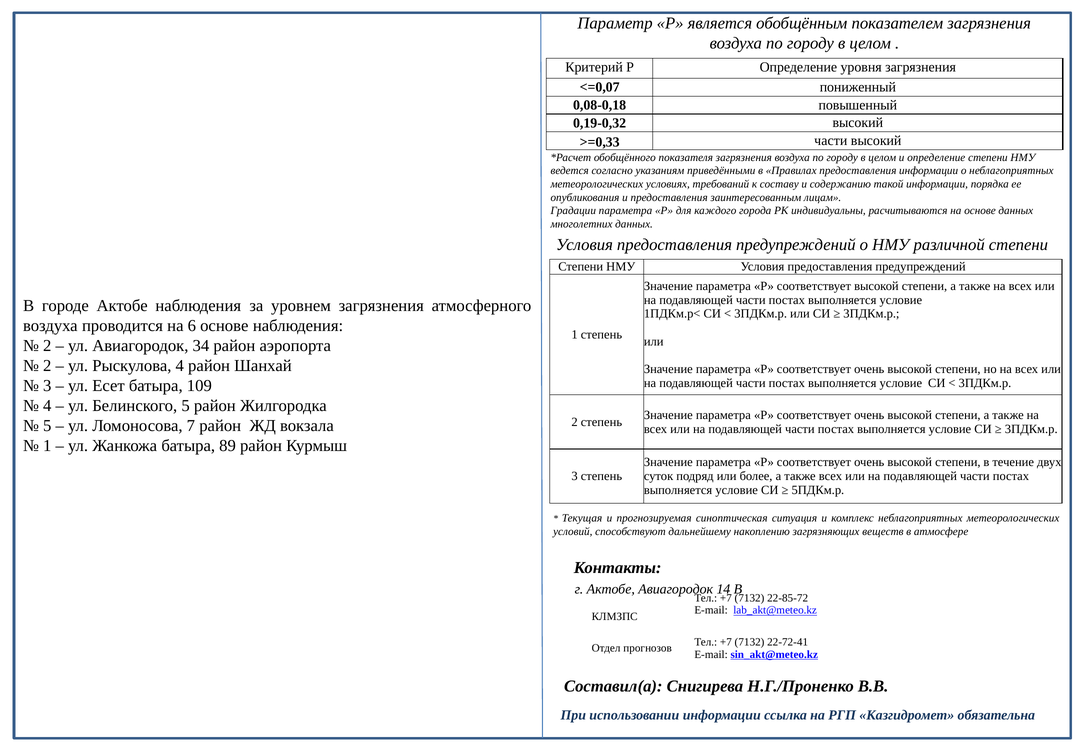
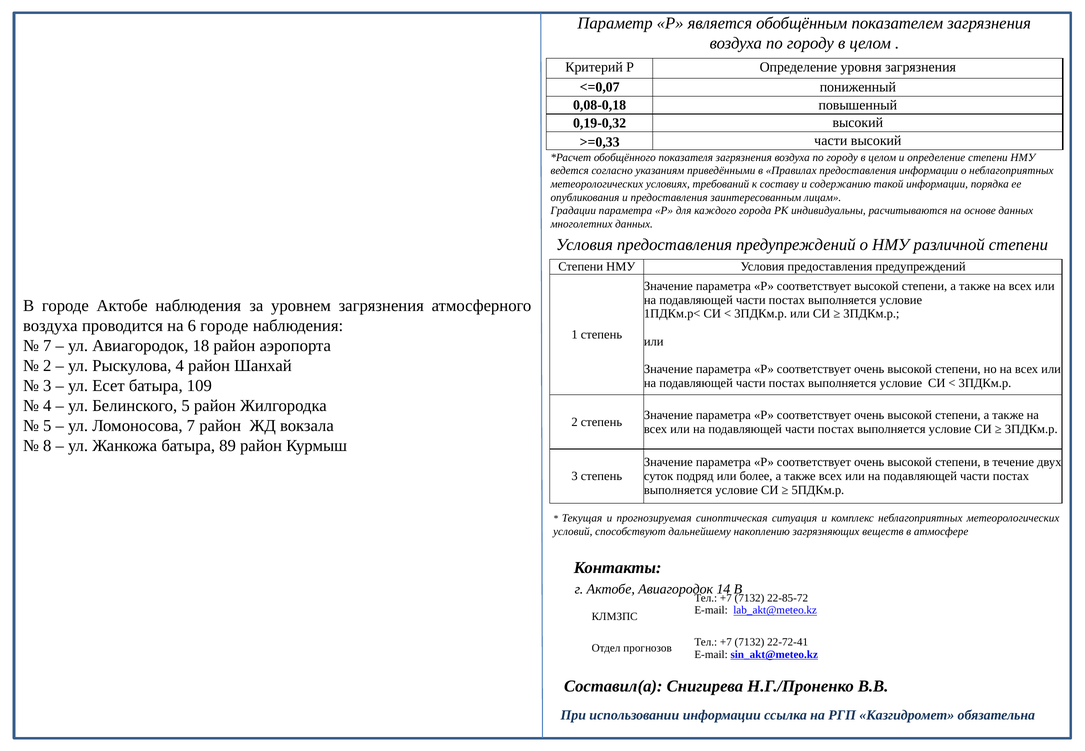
6 основе: основе -> городе
2 at (47, 346): 2 -> 7
34: 34 -> 18
1 at (47, 446): 1 -> 8
